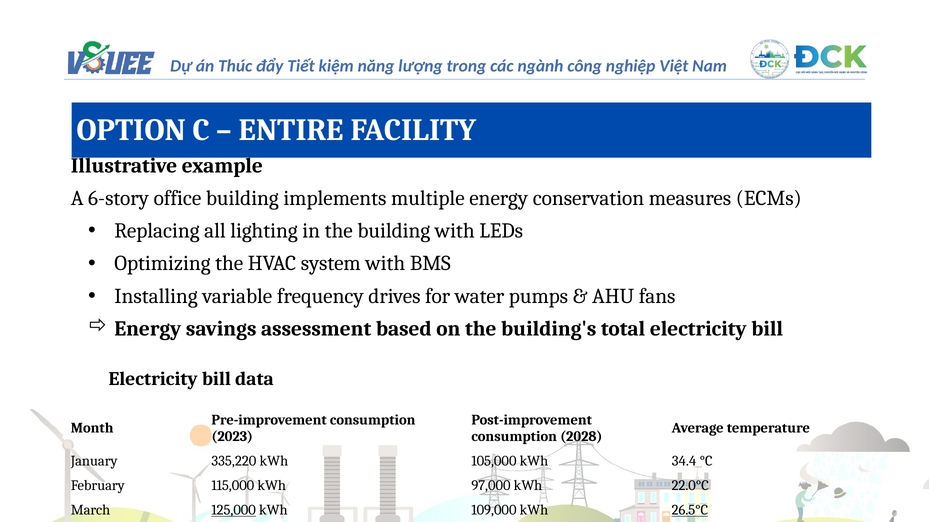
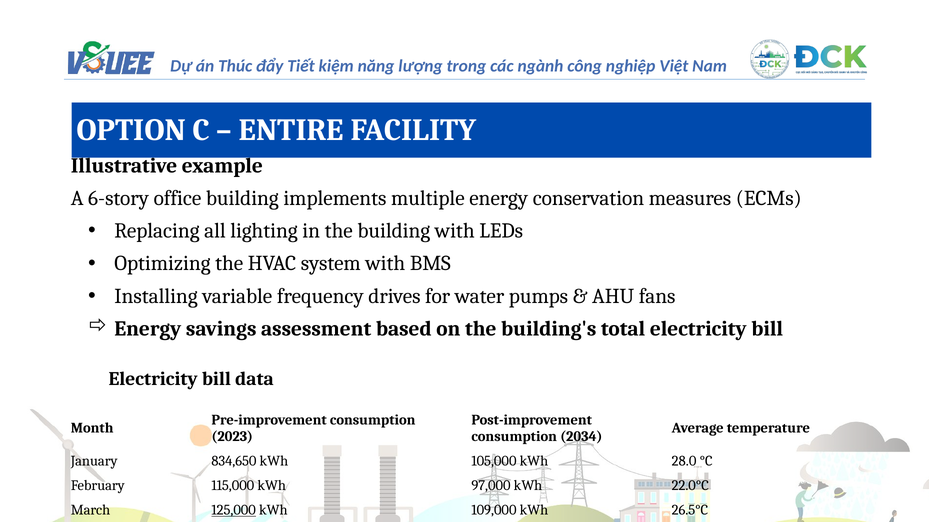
2028: 2028 -> 2034
335,220: 335,220 -> 834,650
34.4: 34.4 -> 28.0
26.5°C underline: present -> none
